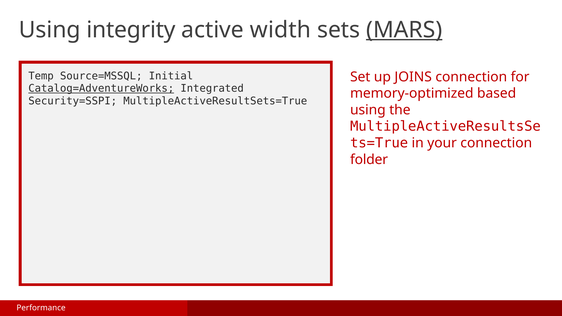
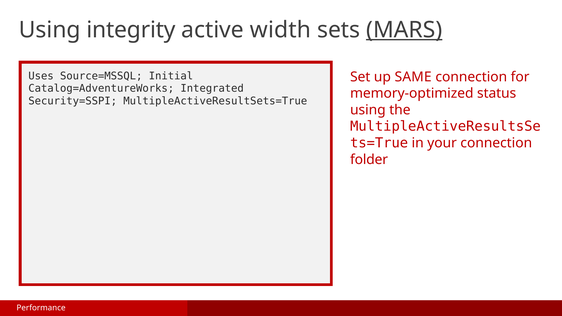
Temp: Temp -> Uses
JOINS: JOINS -> SAME
Catalog=AdventureWorks underline: present -> none
based: based -> status
